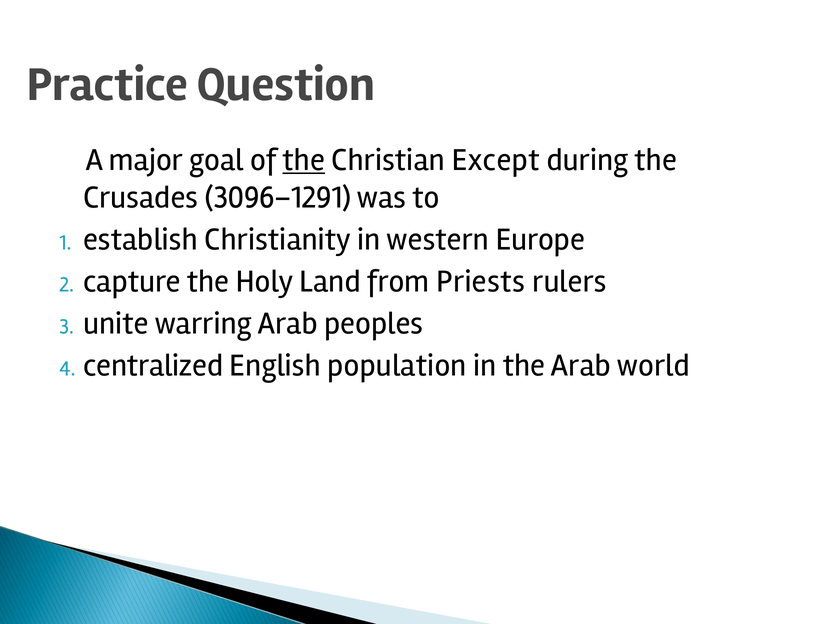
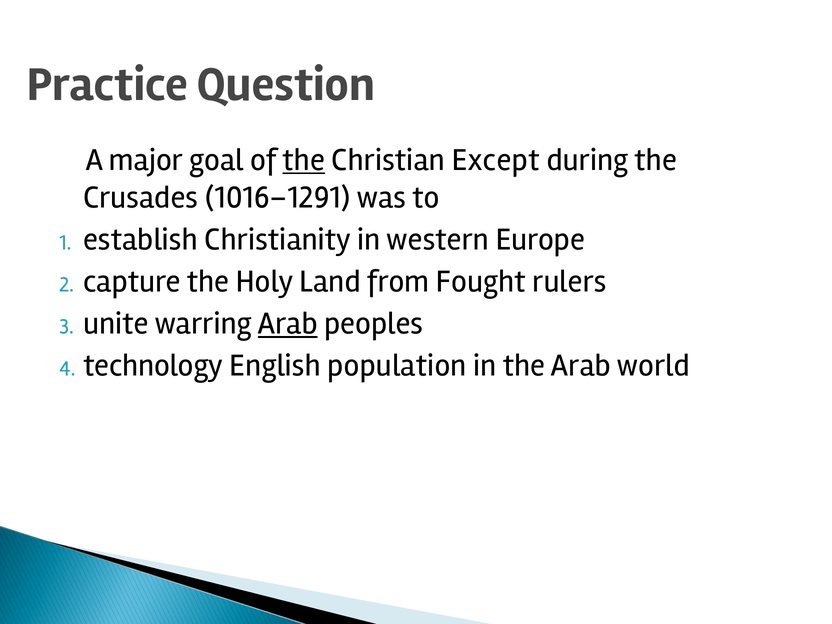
3096–1291: 3096–1291 -> 1016–1291
Priests: Priests -> Fought
Arab at (288, 324) underline: none -> present
centralized: centralized -> technology
